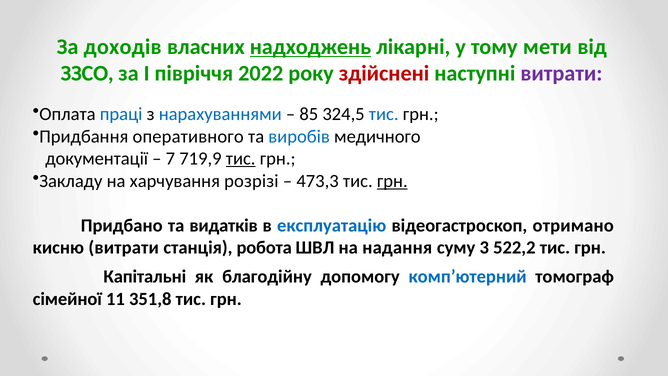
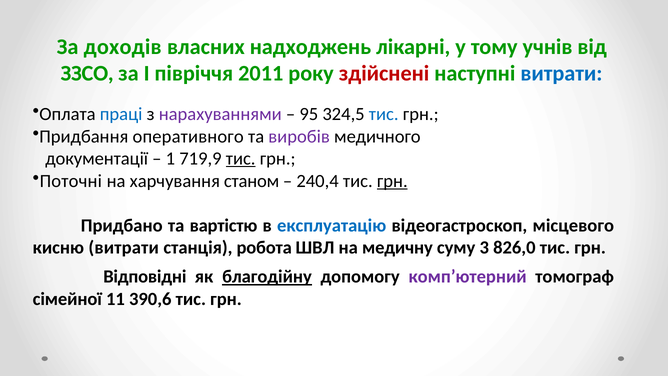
надходжень underline: present -> none
мети: мети -> учнів
2022: 2022 -> 2011
витрати at (561, 74) colour: purple -> blue
нарахуваннями colour: blue -> purple
85: 85 -> 95
виробів colour: blue -> purple
7: 7 -> 1
Закладу: Закладу -> Поточні
розрізі: розрізі -> станом
473,3: 473,3 -> 240,4
видатків: видатків -> вартістю
отримано: отримано -> місцевого
надання: надання -> медичну
522,2: 522,2 -> 826,0
Капітальні: Капітальні -> Відповідні
благодійну underline: none -> present
комп’ютерний colour: blue -> purple
351,8: 351,8 -> 390,6
